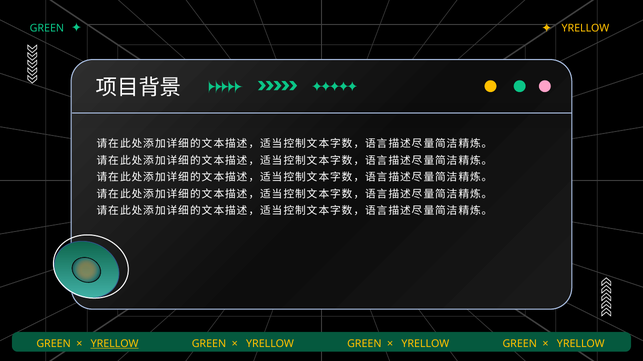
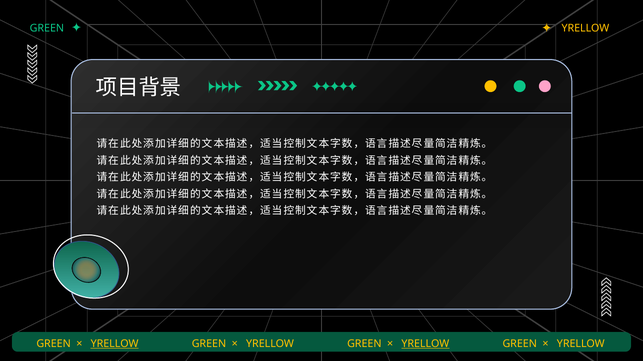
YRELLOW at (425, 344) underline: none -> present
